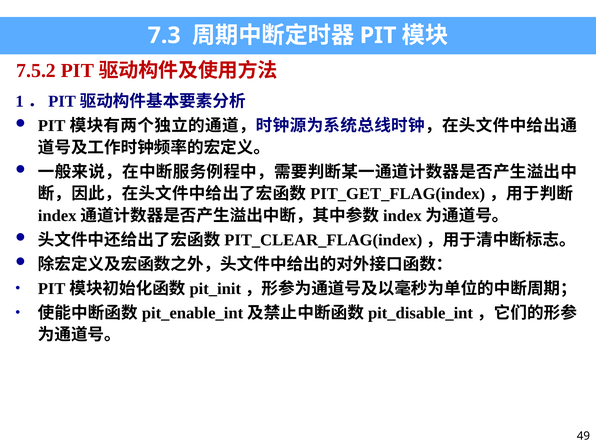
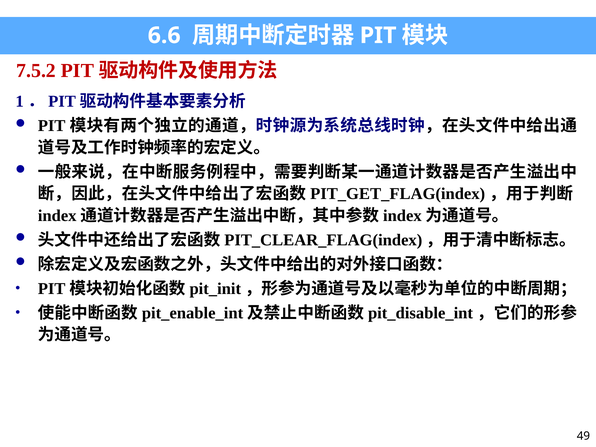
7.3: 7.3 -> 6.6
